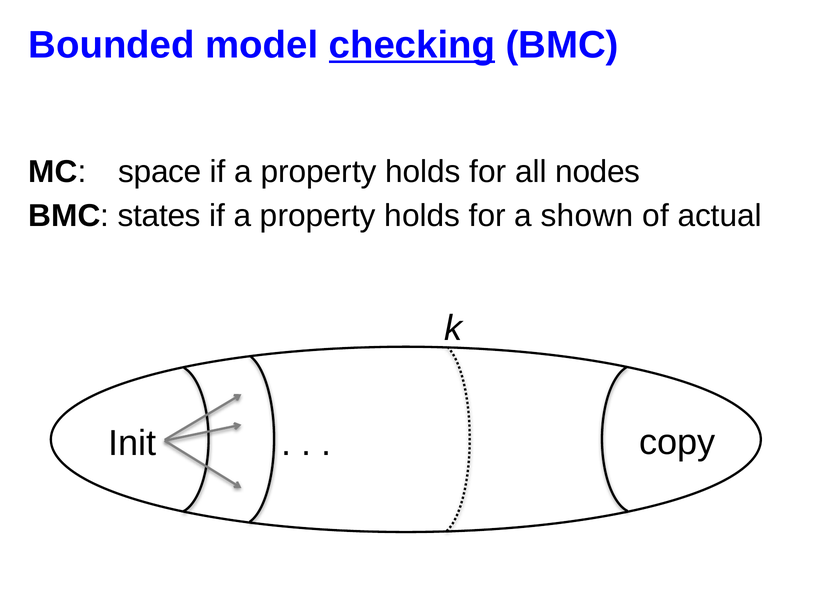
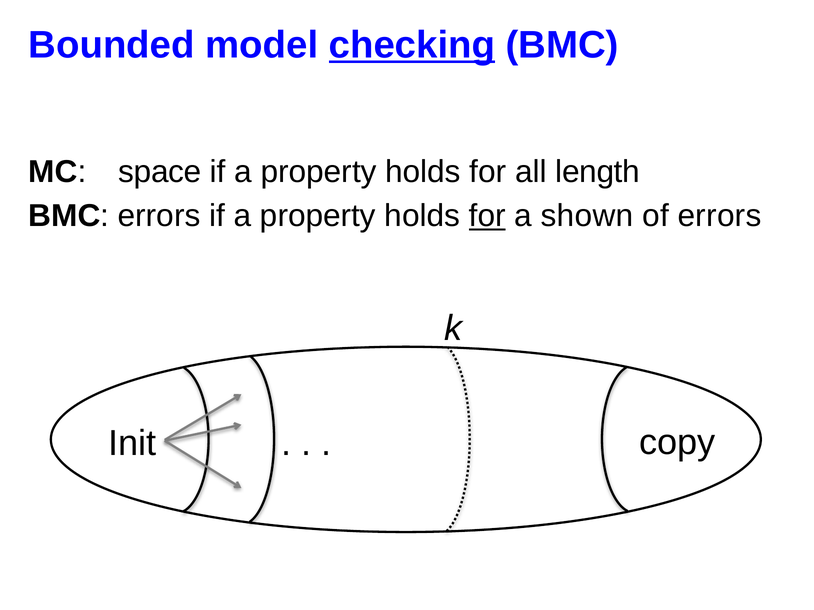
nodes: nodes -> length
BMC states: states -> errors
for at (487, 216) underline: none -> present
of actual: actual -> errors
